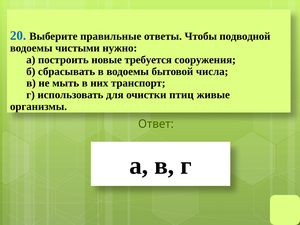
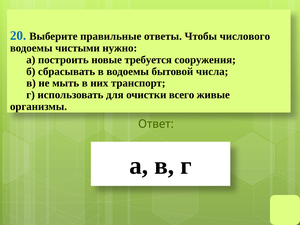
подводной: подводной -> числового
птиц: птиц -> всего
